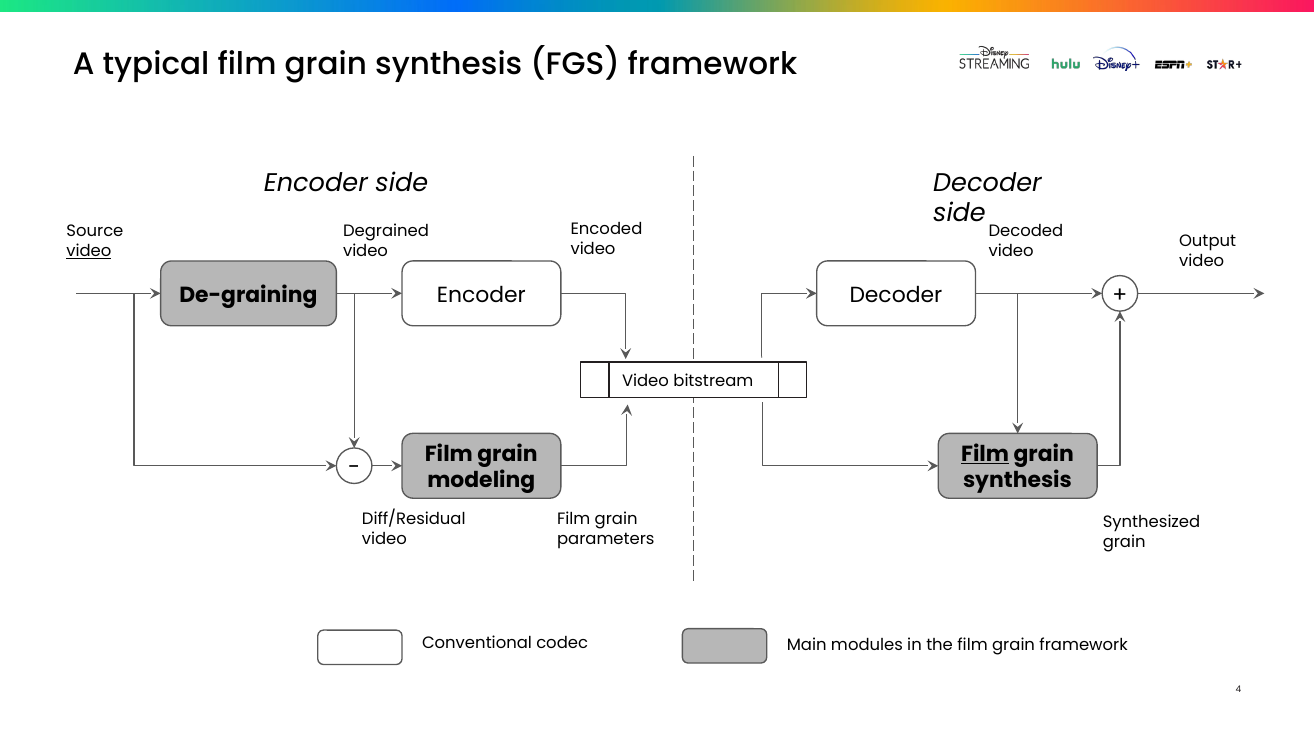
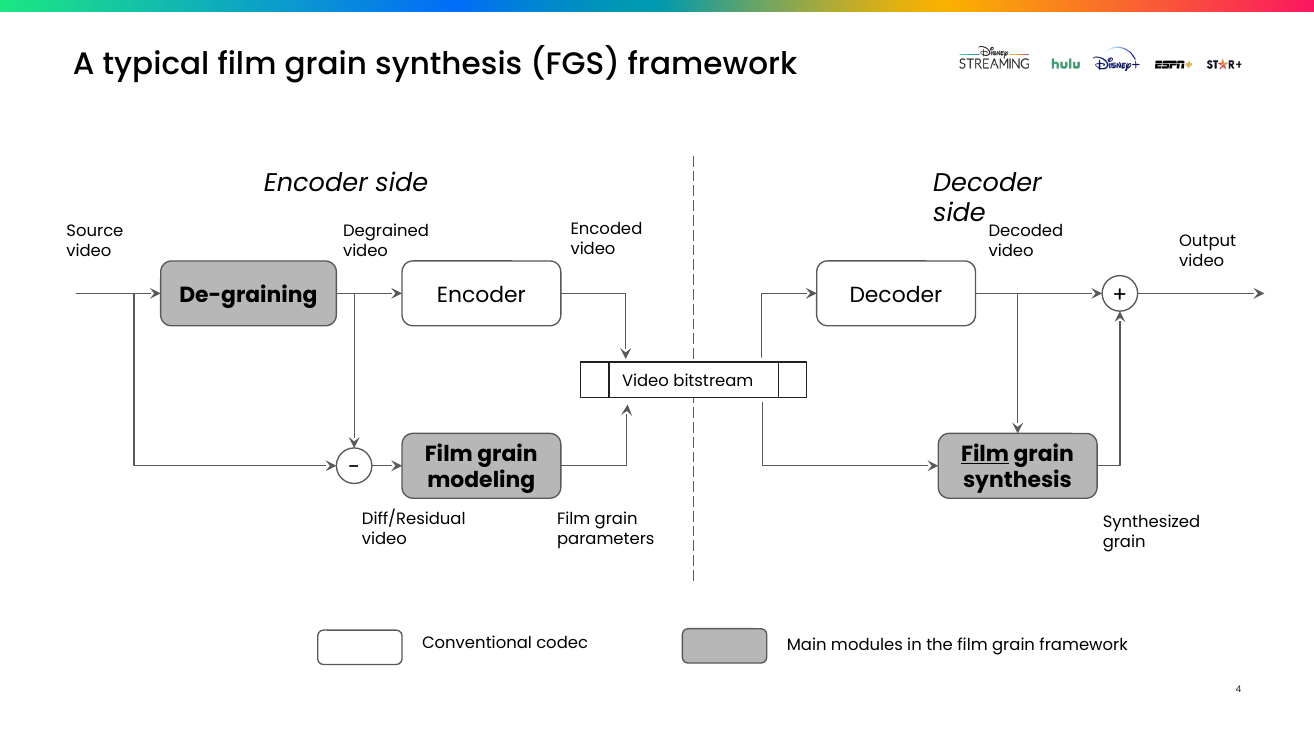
video at (89, 251) underline: present -> none
